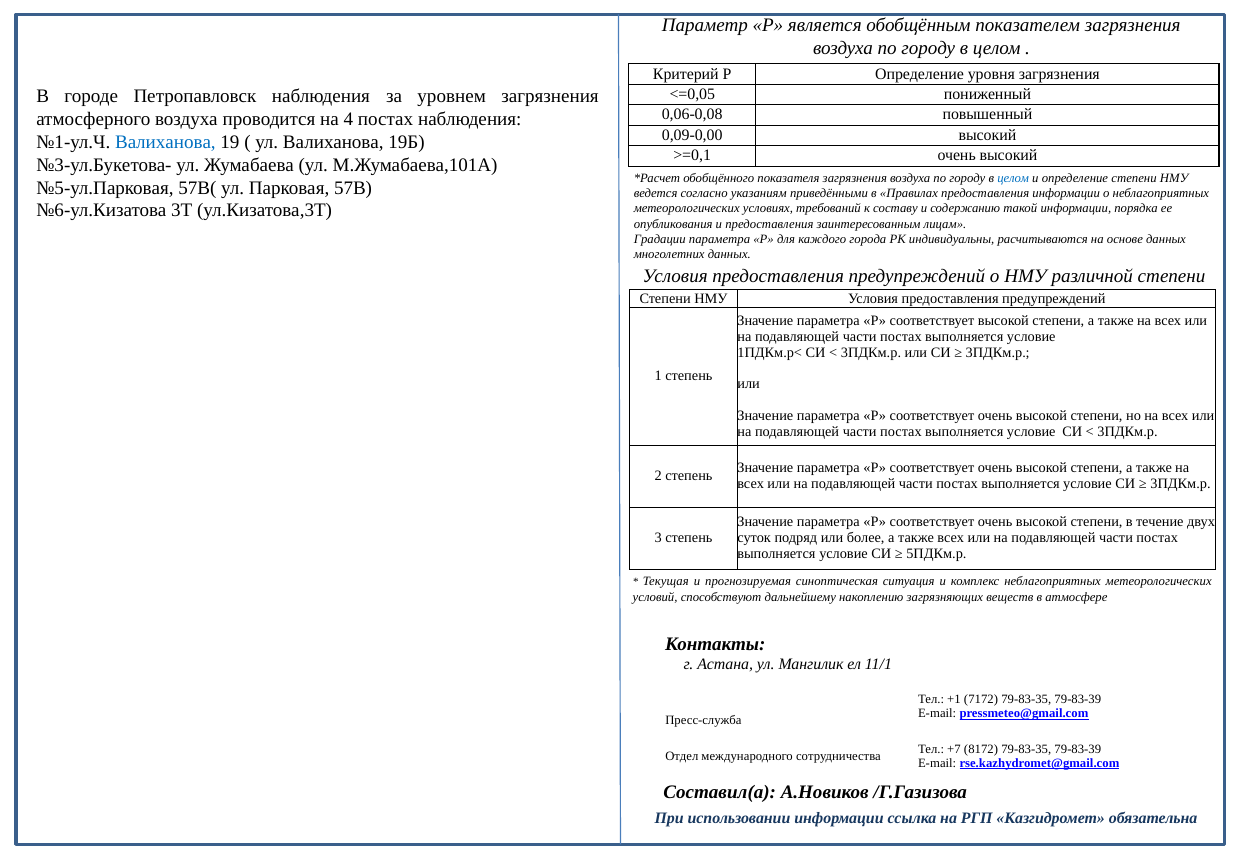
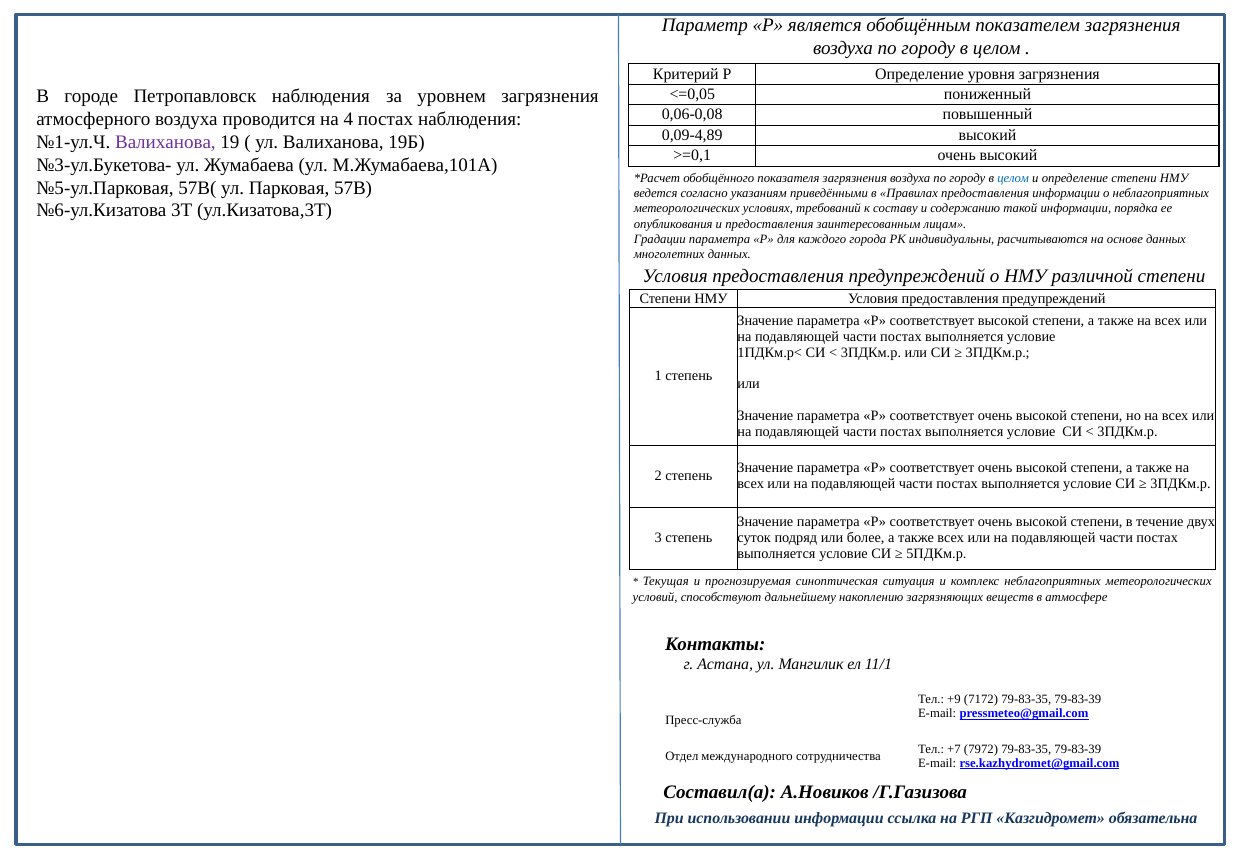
0,09-0,00: 0,09-0,00 -> 0,09-4,89
Валиханова at (165, 142) colour: blue -> purple
+1: +1 -> +9
8172: 8172 -> 7972
